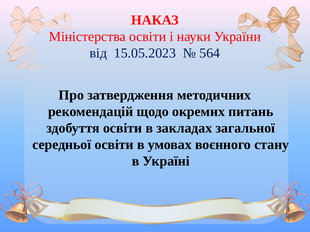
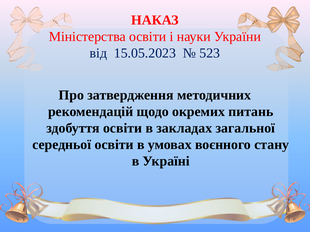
564: 564 -> 523
